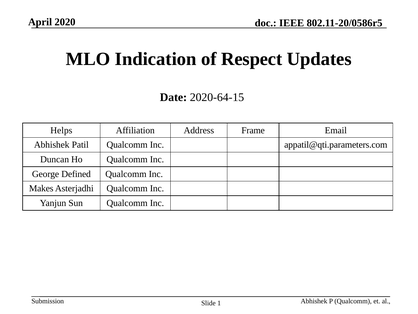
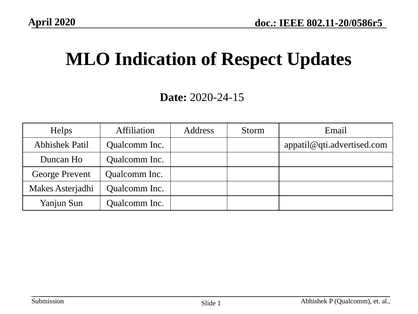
2020-64-15: 2020-64-15 -> 2020-24-15
Frame: Frame -> Storm
appatil@qti.parameters.com: appatil@qti.parameters.com -> appatil@qti.advertised.com
Defined: Defined -> Prevent
